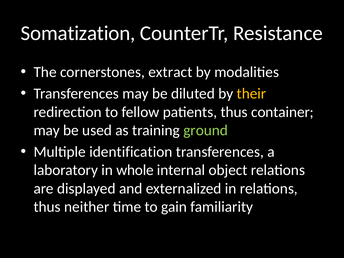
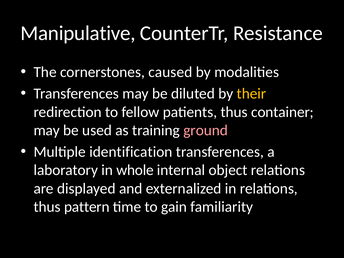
Somatization: Somatization -> Manipulative
extract: extract -> caused
ground colour: light green -> pink
neither: neither -> pattern
